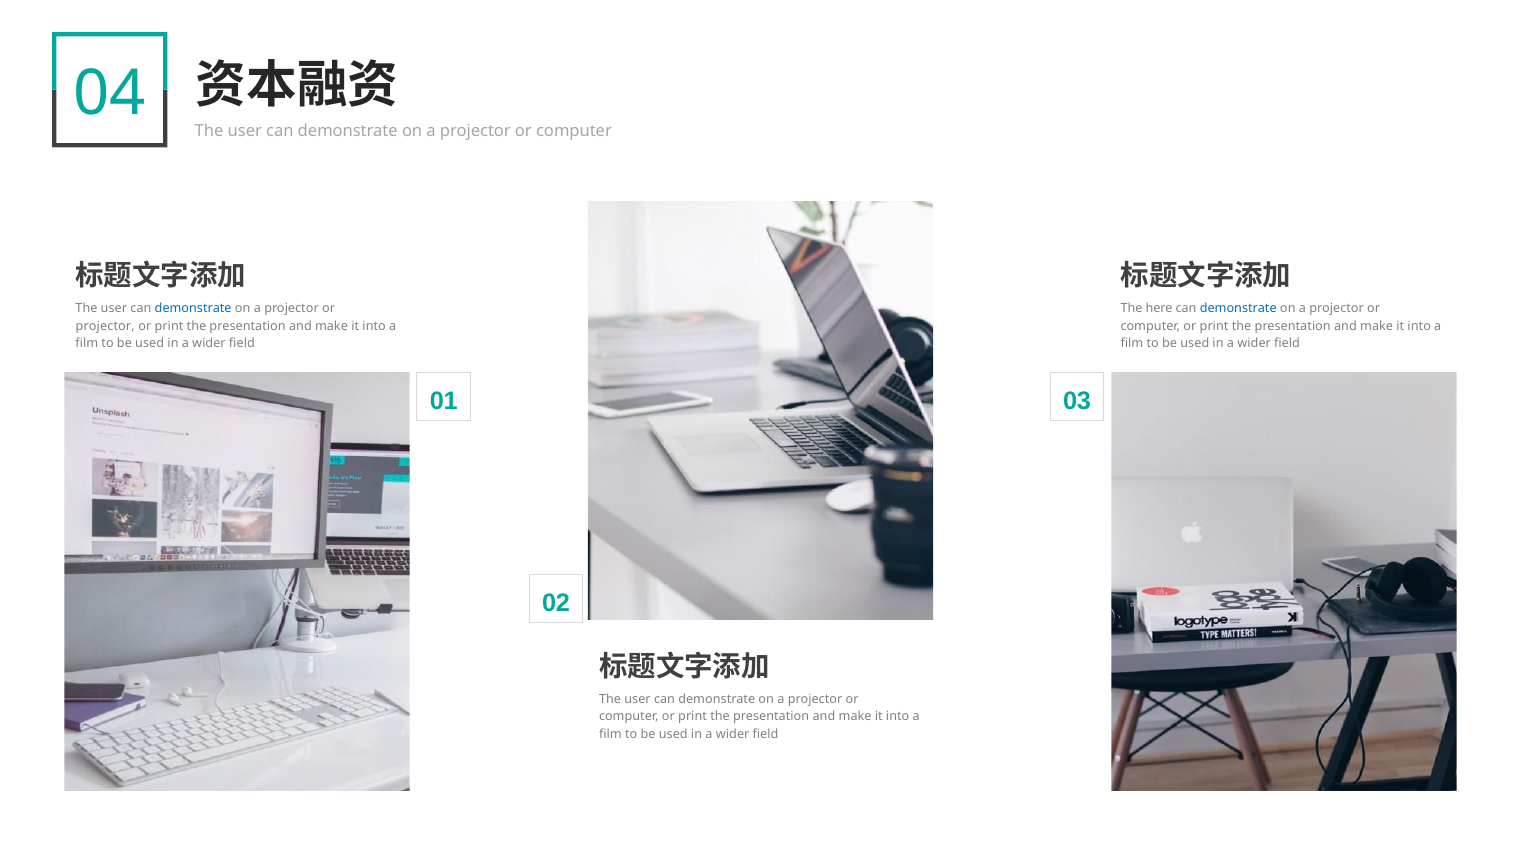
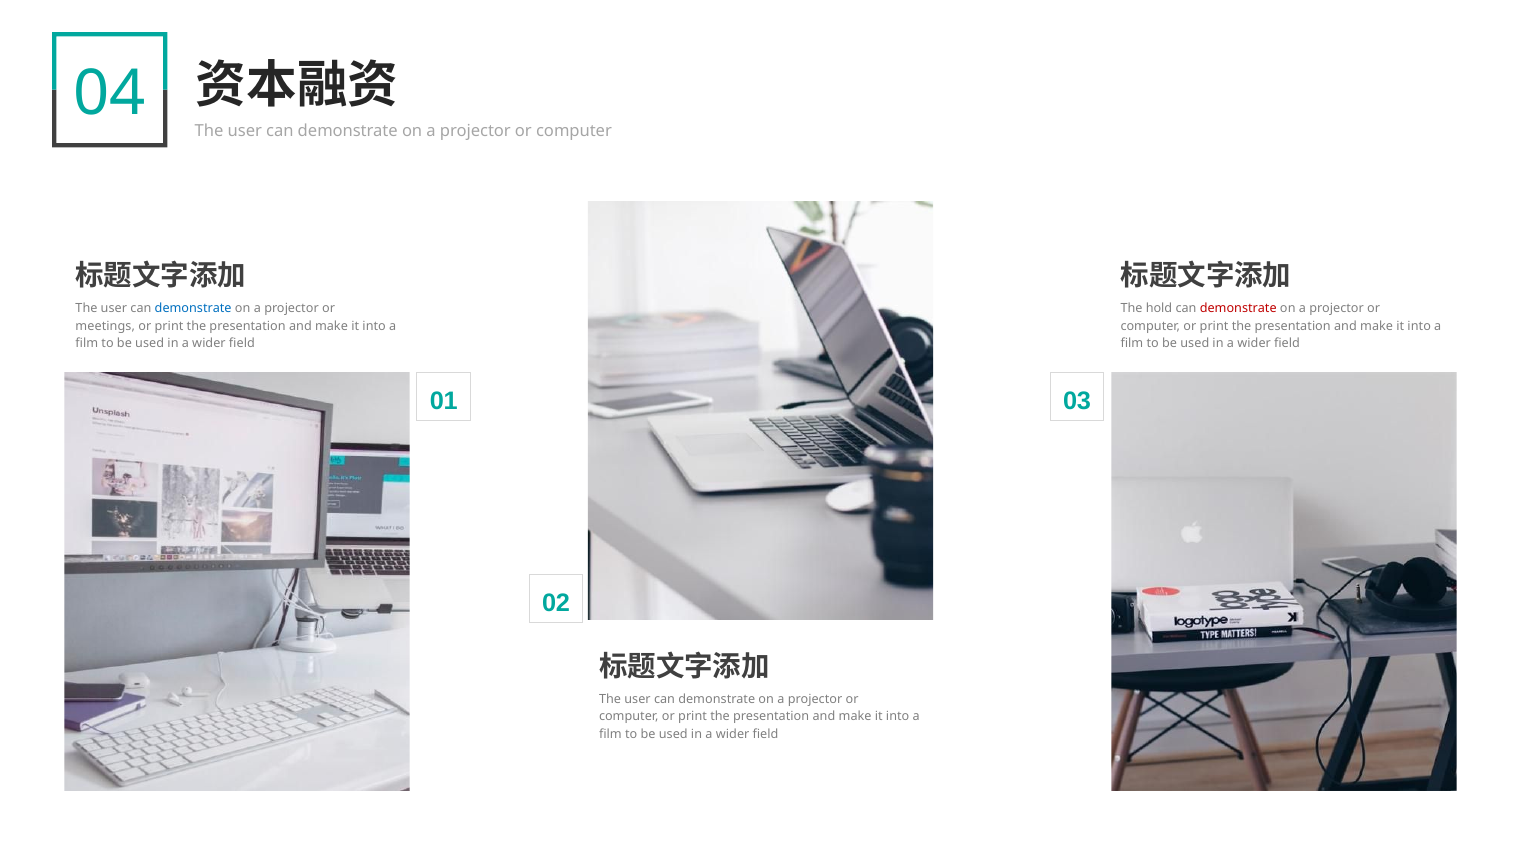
here: here -> hold
demonstrate at (1238, 309) colour: blue -> red
projector at (105, 326): projector -> meetings
